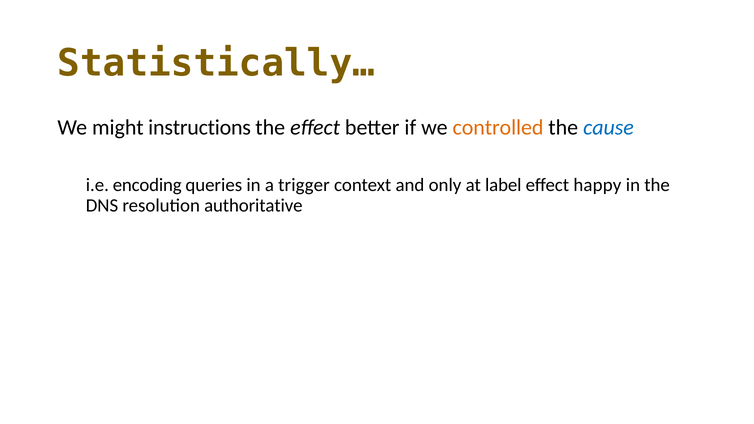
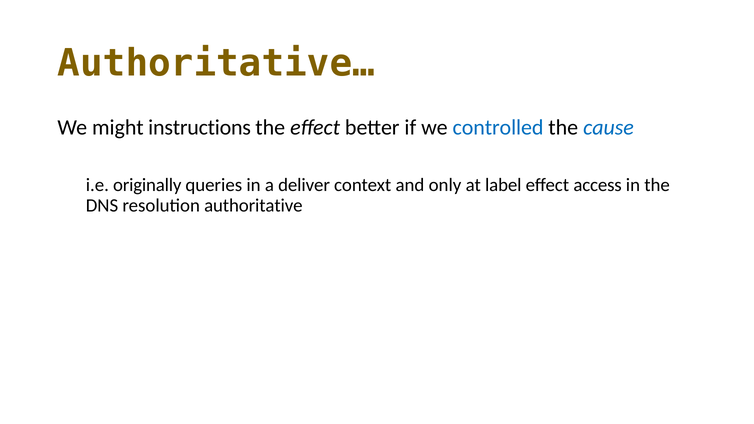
Statistically…: Statistically… -> Authoritative…
controlled colour: orange -> blue
encoding: encoding -> originally
trigger: trigger -> deliver
happy: happy -> access
